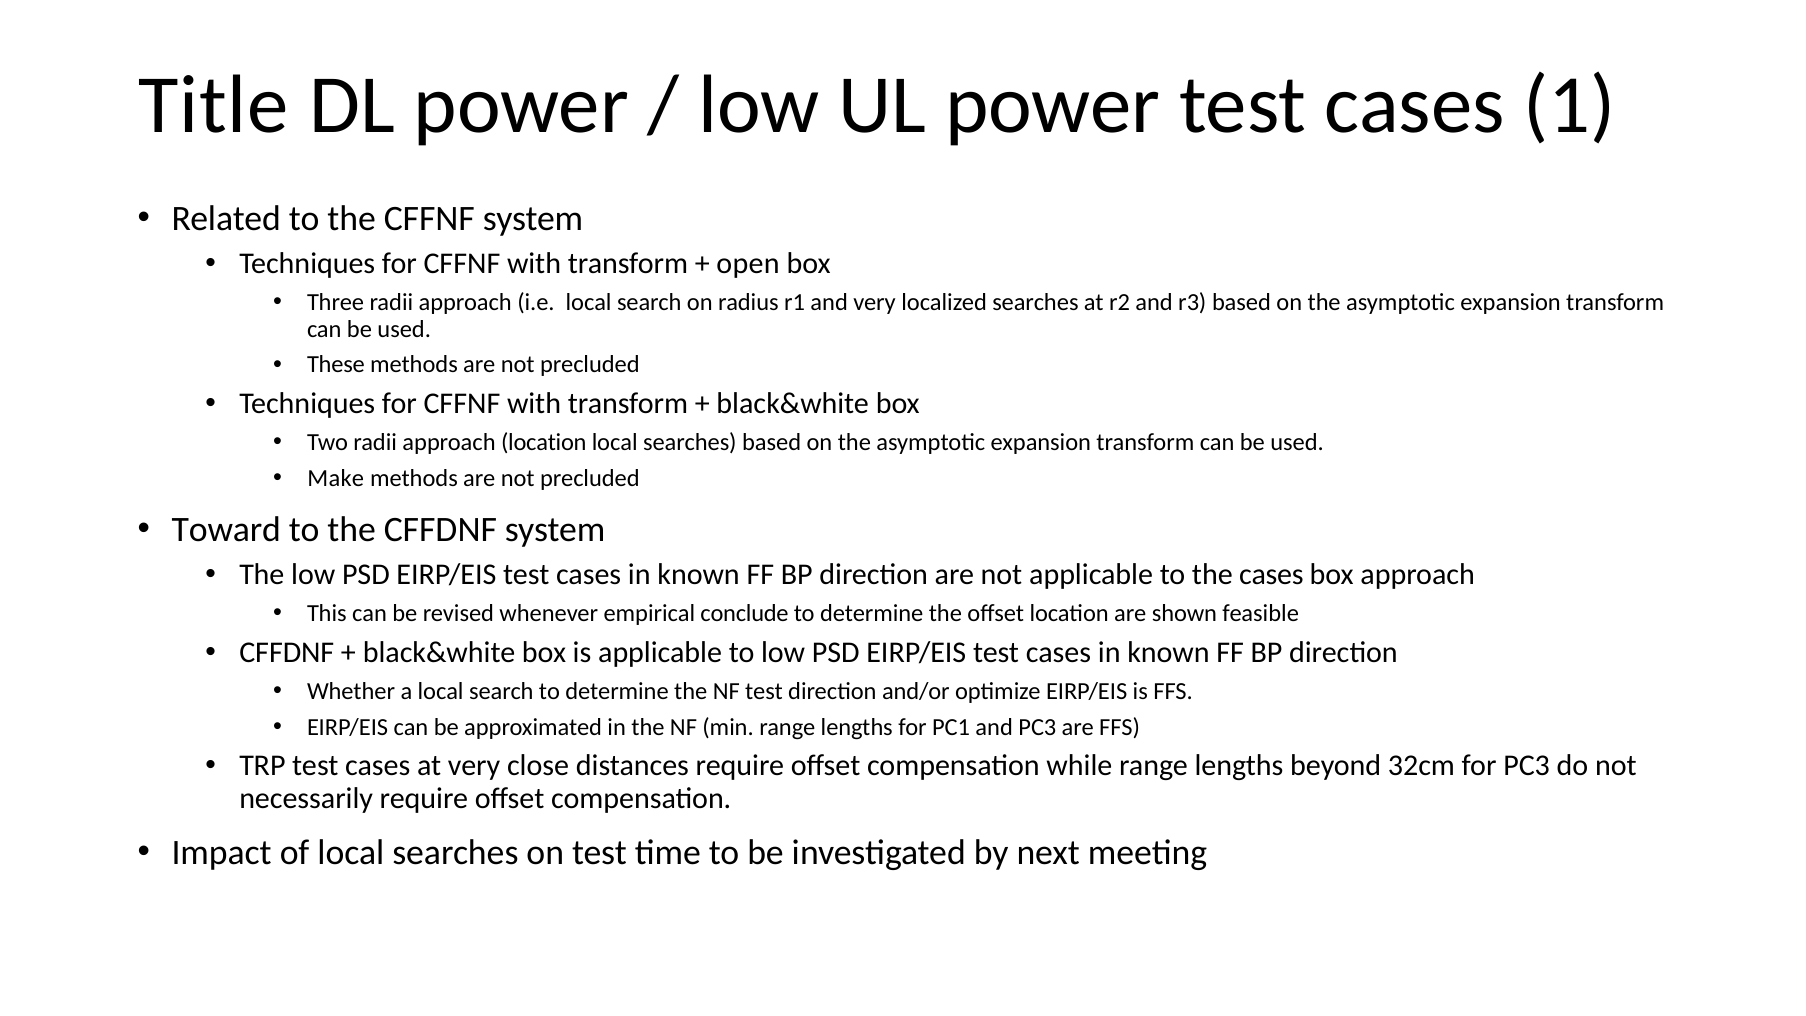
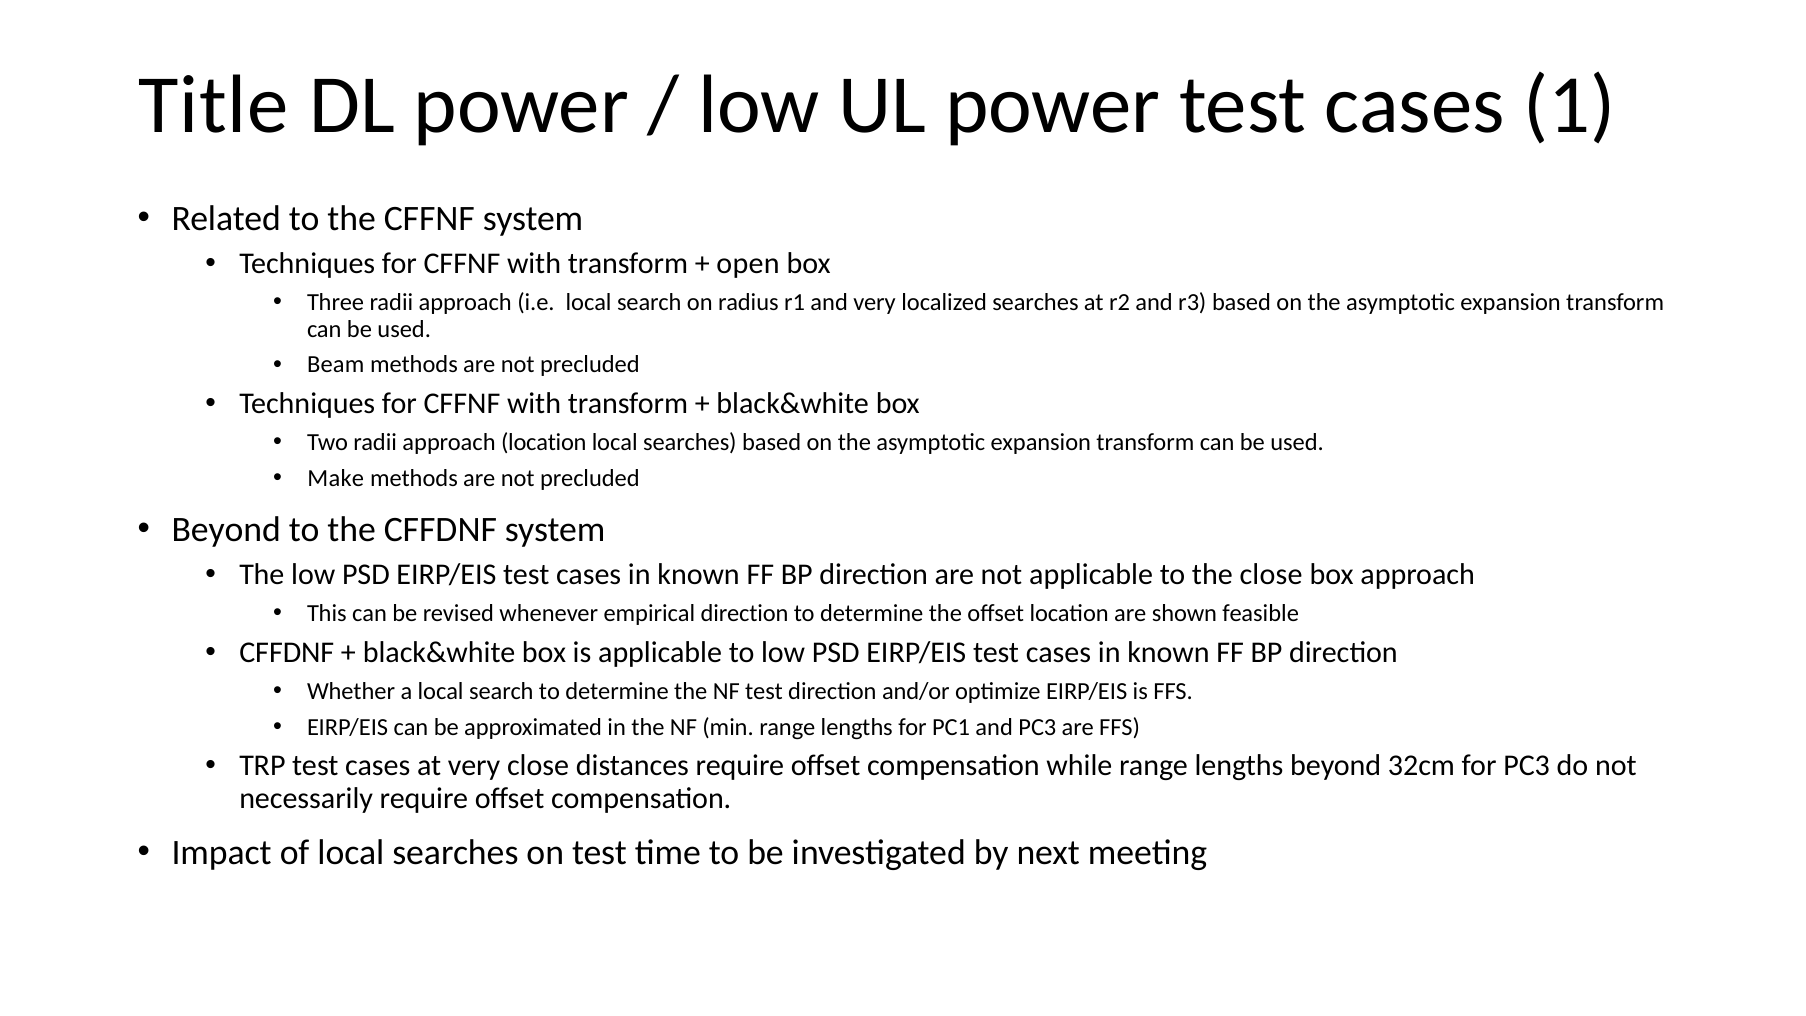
These: These -> Beam
Toward at (226, 530): Toward -> Beyond
the cases: cases -> close
empirical conclude: conclude -> direction
